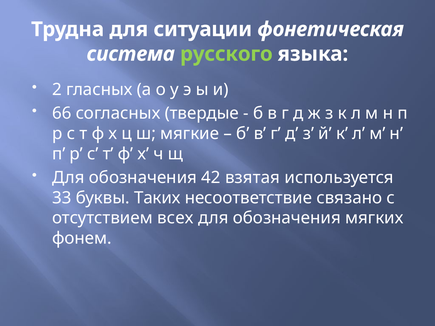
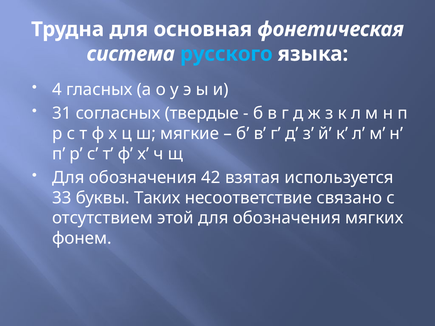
ситуации: ситуации -> основная
русского colour: light green -> light blue
2: 2 -> 4
66: 66 -> 31
всех: всех -> этой
